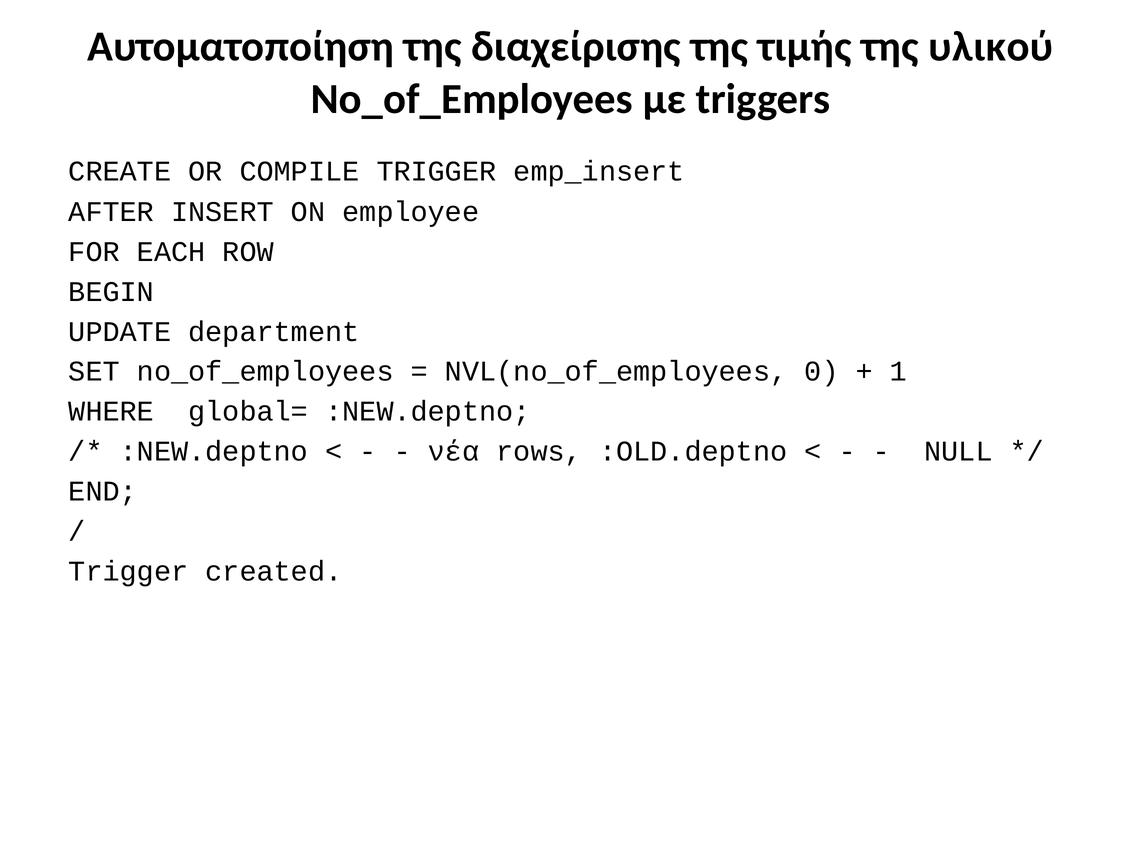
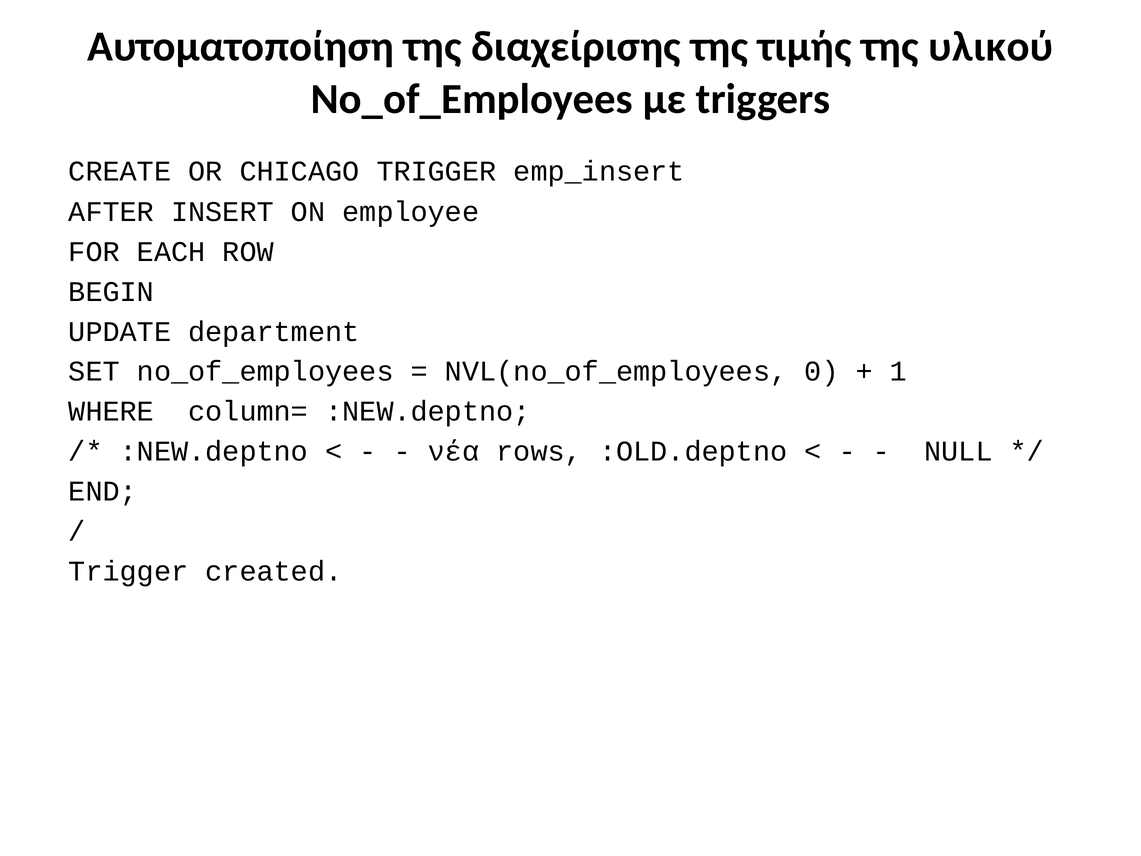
COMPILE: COMPILE -> CHICAGO
global=: global= -> column=
